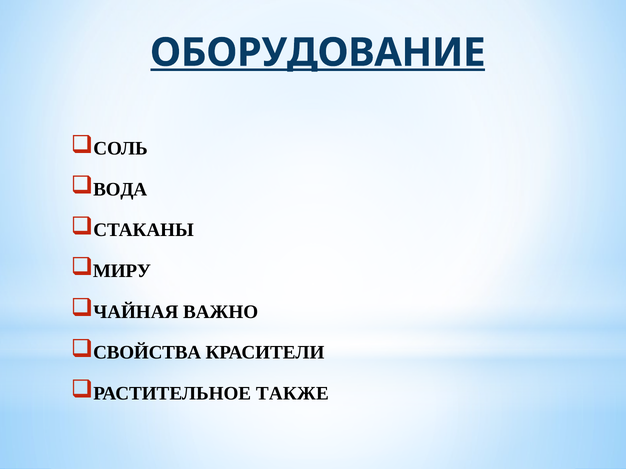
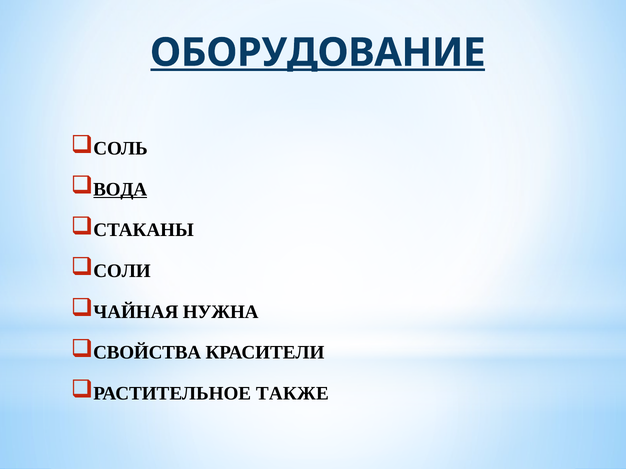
ВОДА underline: none -> present
МИРУ: МИРУ -> СОЛИ
ВАЖНО: ВАЖНО -> НУЖНА
